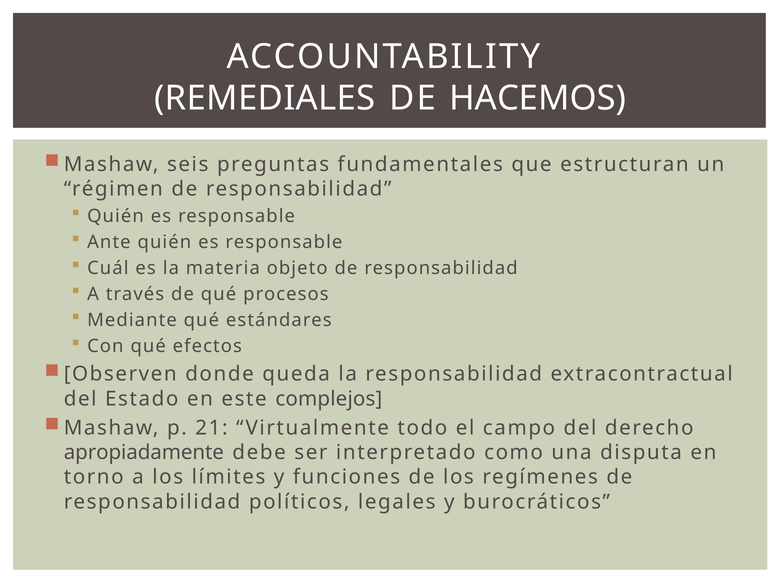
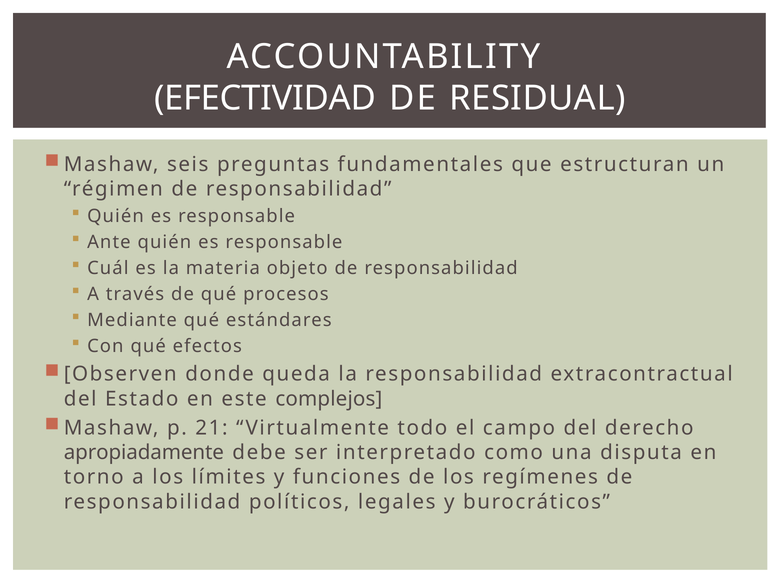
REMEDIALES: REMEDIALES -> EFECTIVIDAD
HACEMOS: HACEMOS -> RESIDUAL
